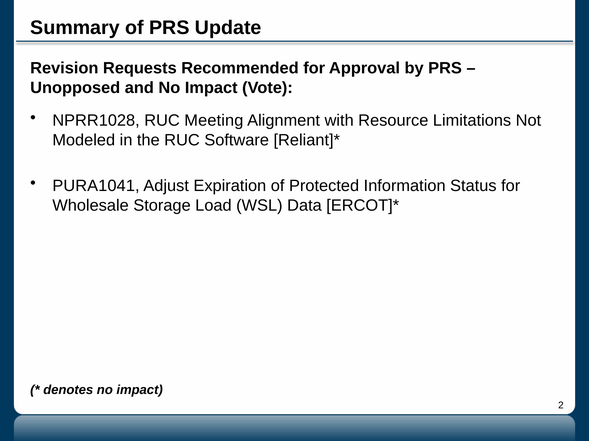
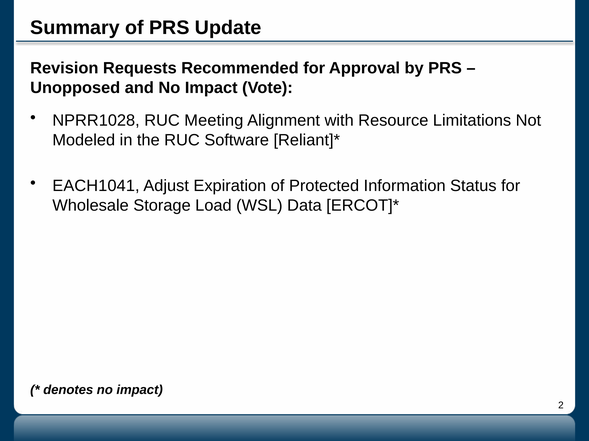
PURA1041: PURA1041 -> EACH1041
